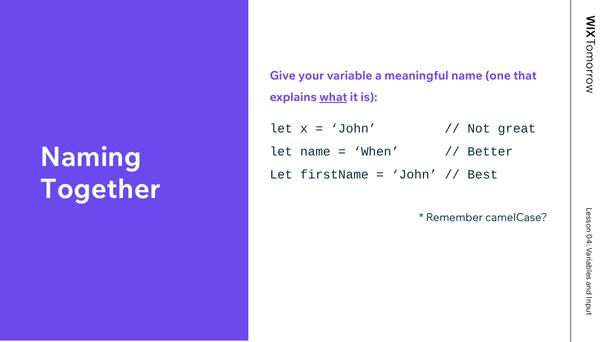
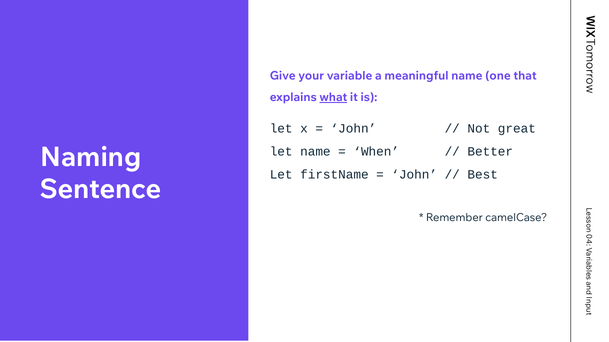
Together: Together -> Sentence
